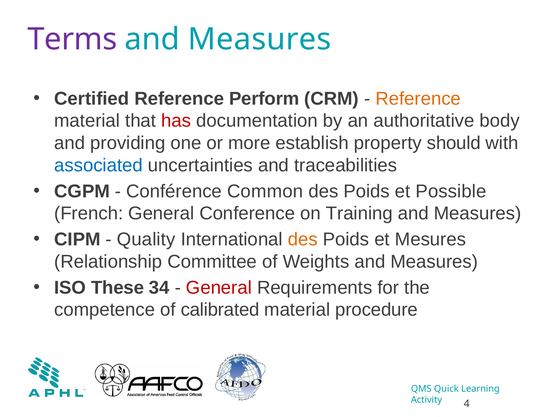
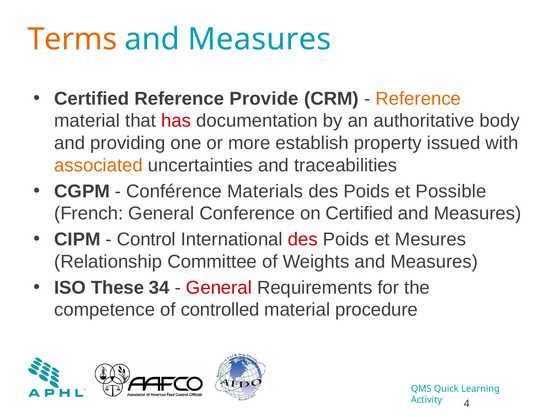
Terms colour: purple -> orange
Perform: Perform -> Provide
should: should -> issued
associated colour: blue -> orange
Common: Common -> Materials
on Training: Training -> Certified
Quality: Quality -> Control
des at (303, 239) colour: orange -> red
calibrated: calibrated -> controlled
